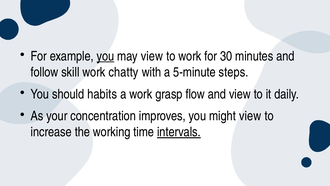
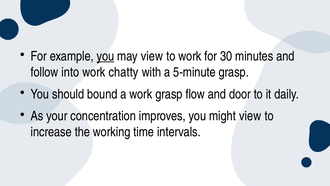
skill: skill -> into
5-minute steps: steps -> grasp
habits: habits -> bound
and view: view -> door
intervals underline: present -> none
